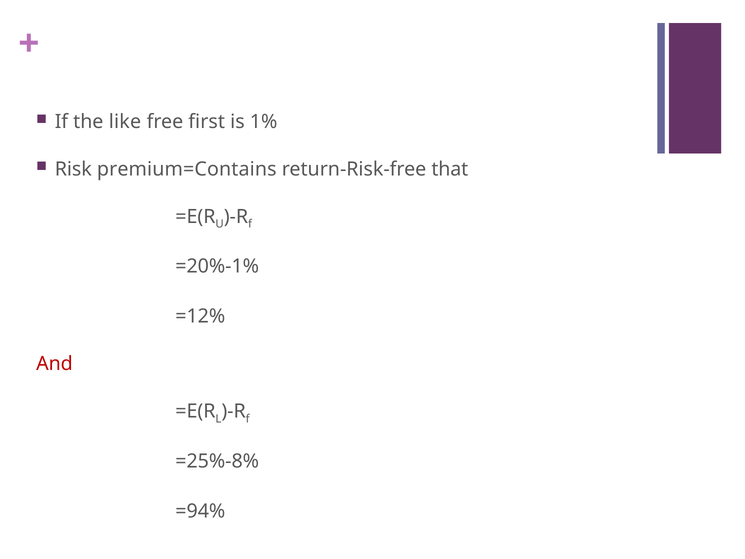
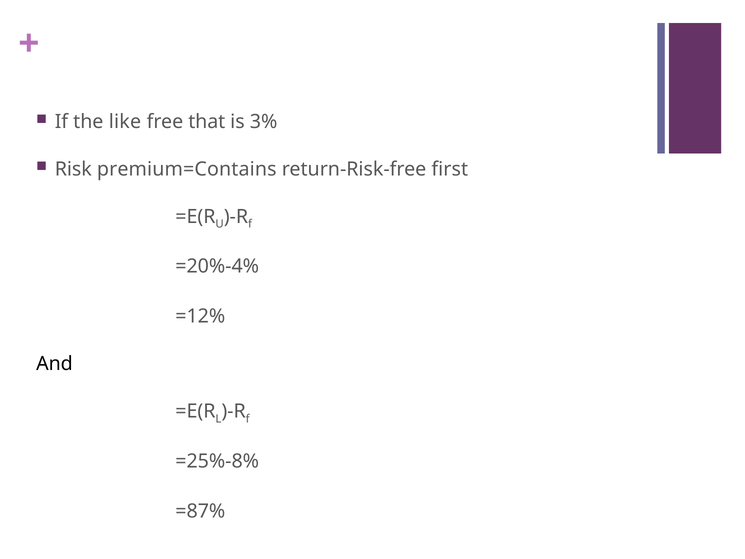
first: first -> that
1%: 1% -> 3%
that: that -> first
=20%-1%: =20%-1% -> =20%-4%
And colour: red -> black
=94%: =94% -> =87%
